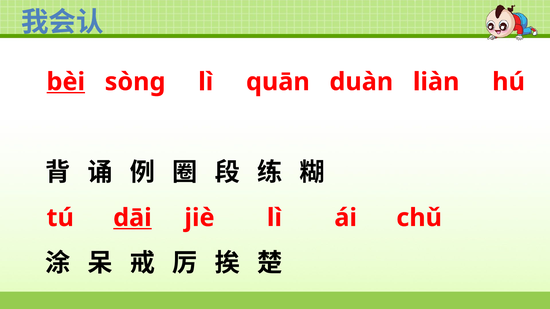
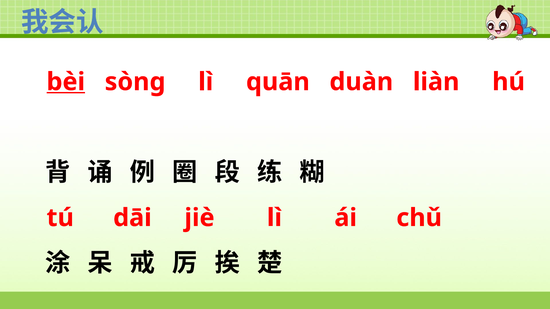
dāi underline: present -> none
